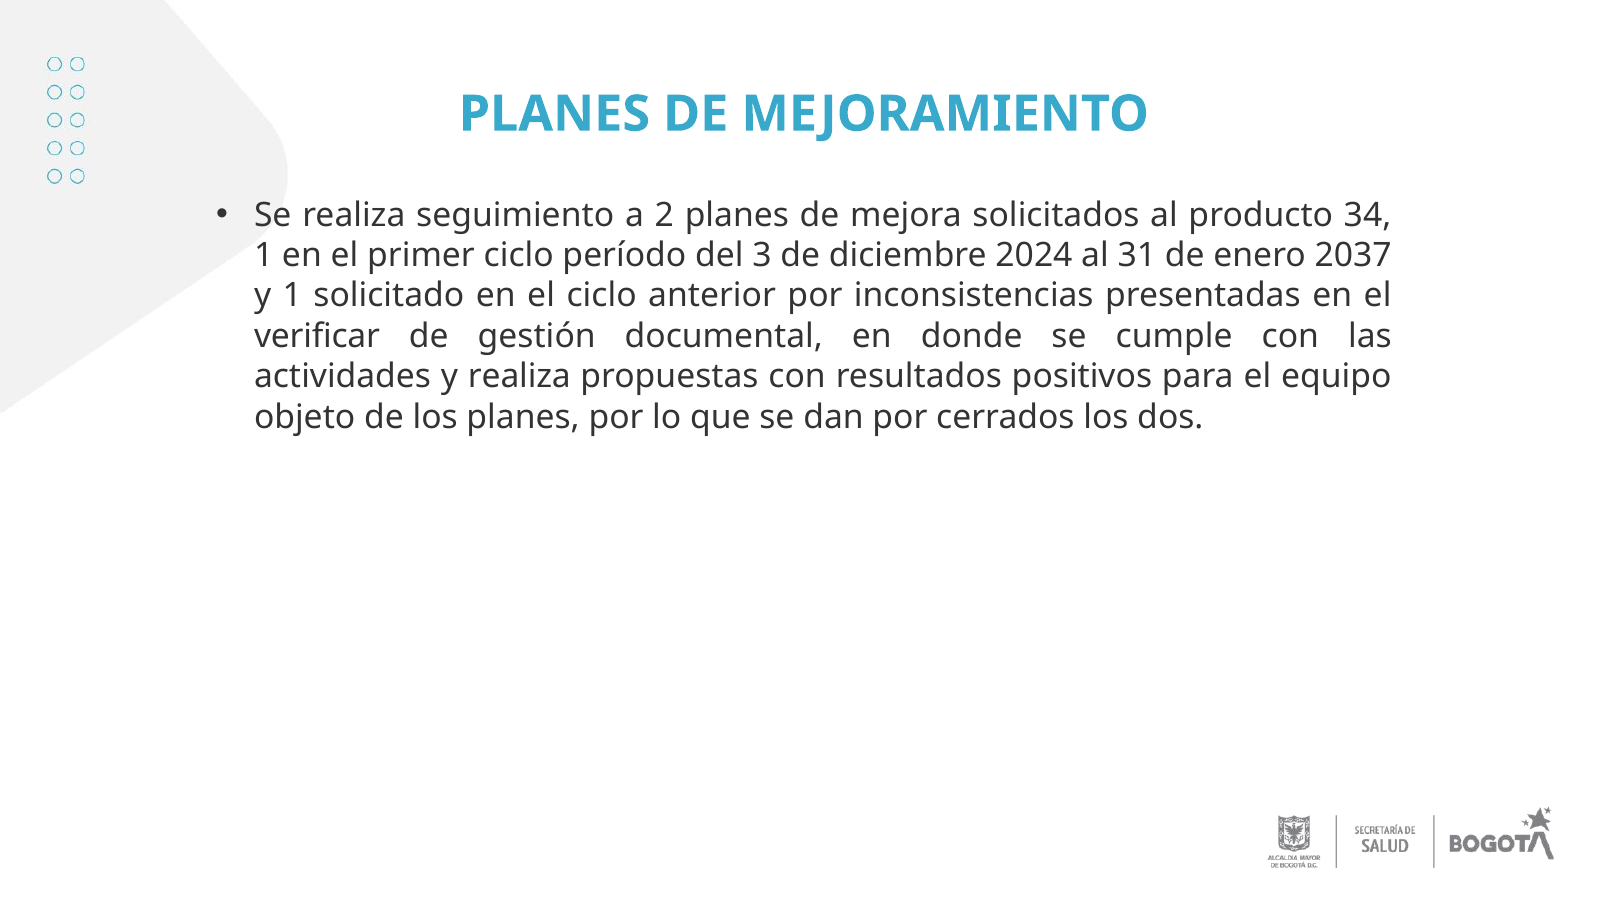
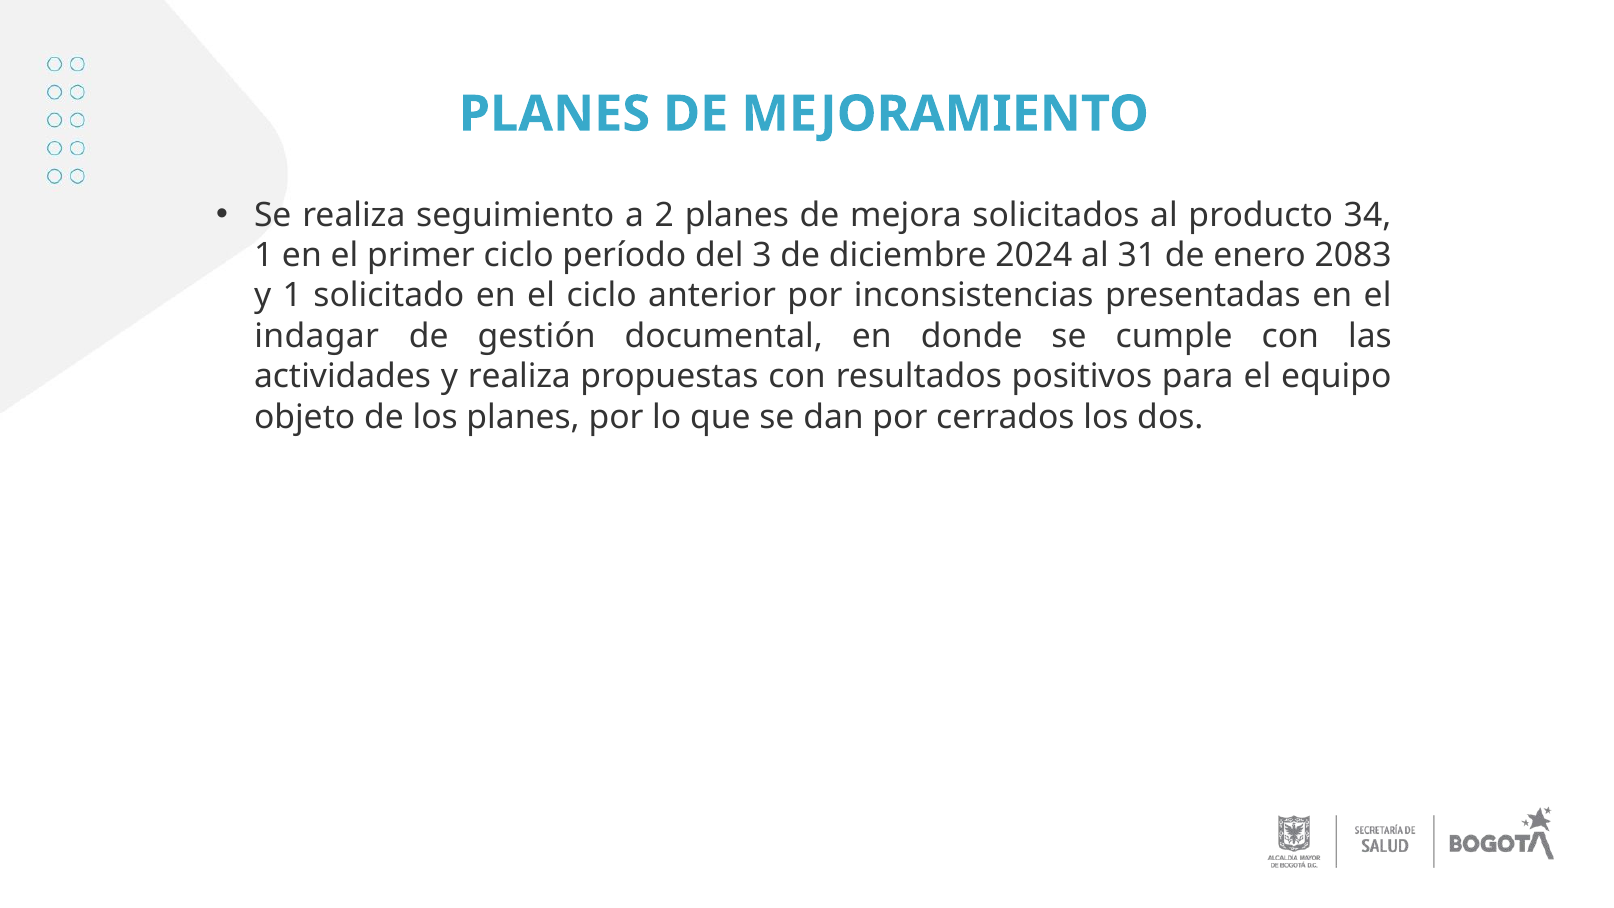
2037: 2037 -> 2083
verificar: verificar -> indagar
